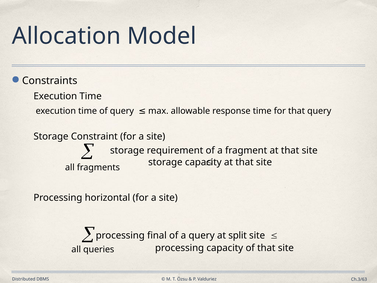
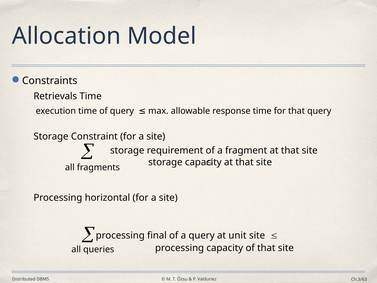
Execution at (55, 96): Execution -> Retrievals
split: split -> unit
